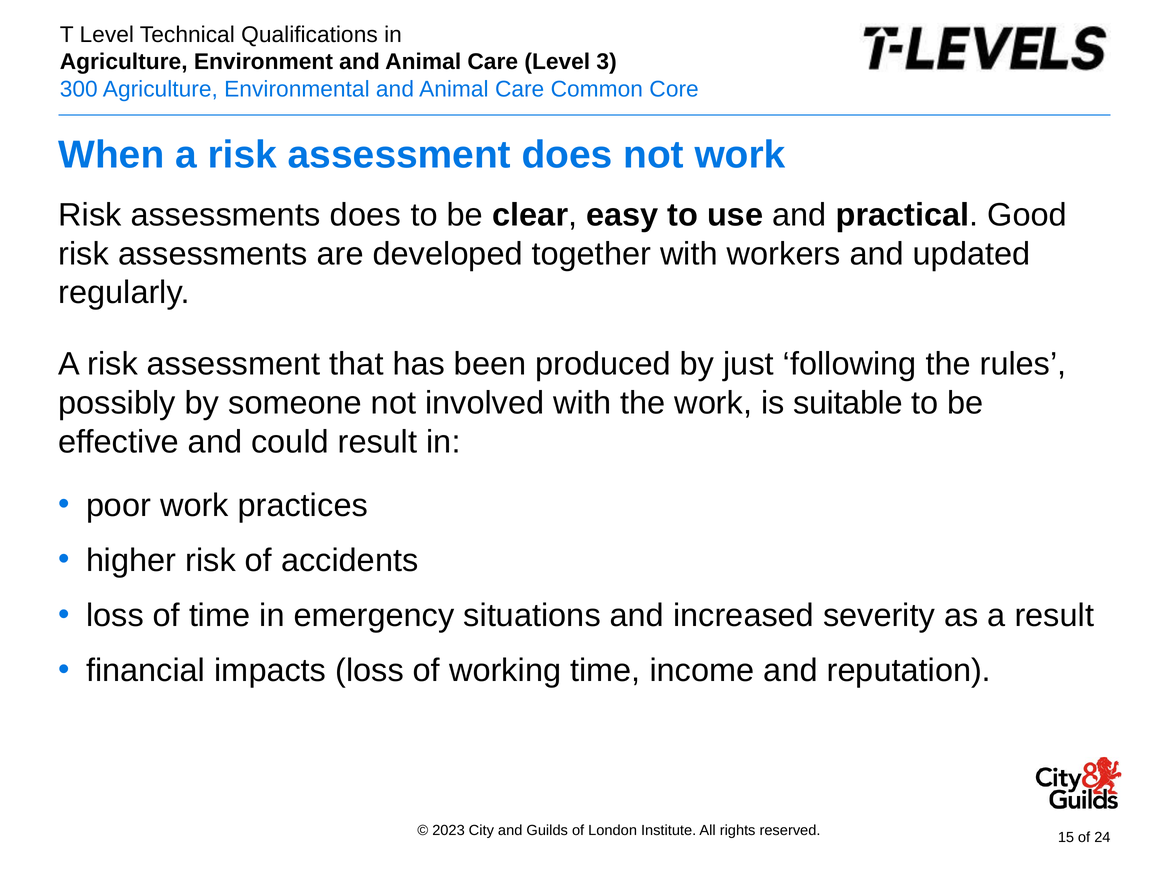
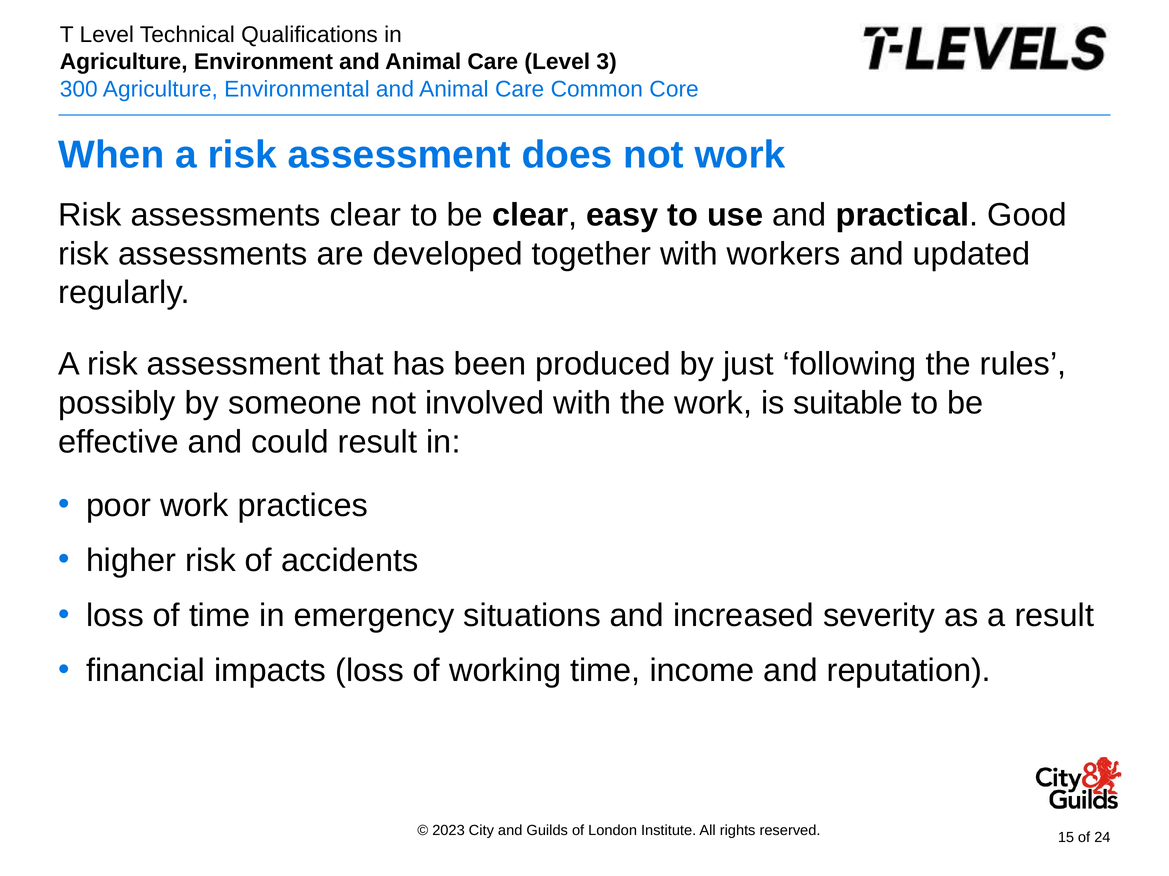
assessments does: does -> clear
